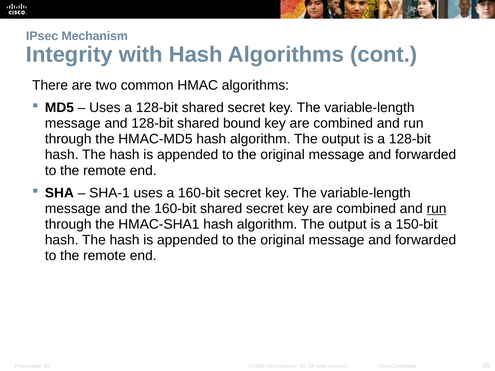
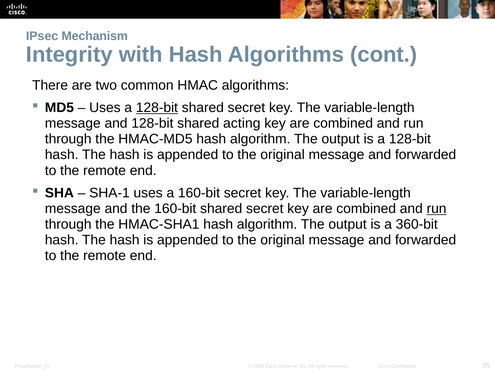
128-bit at (157, 108) underline: none -> present
bound: bound -> acting
150-bit: 150-bit -> 360-bit
